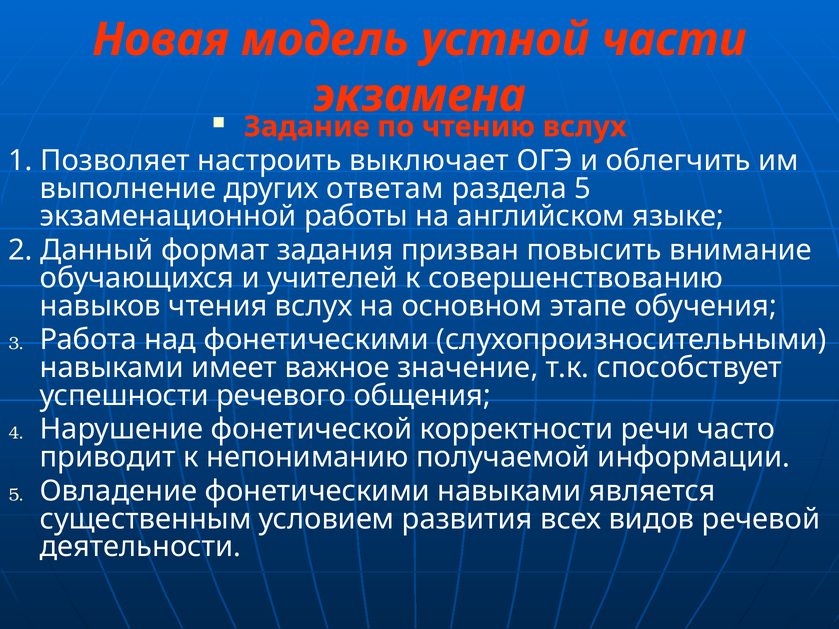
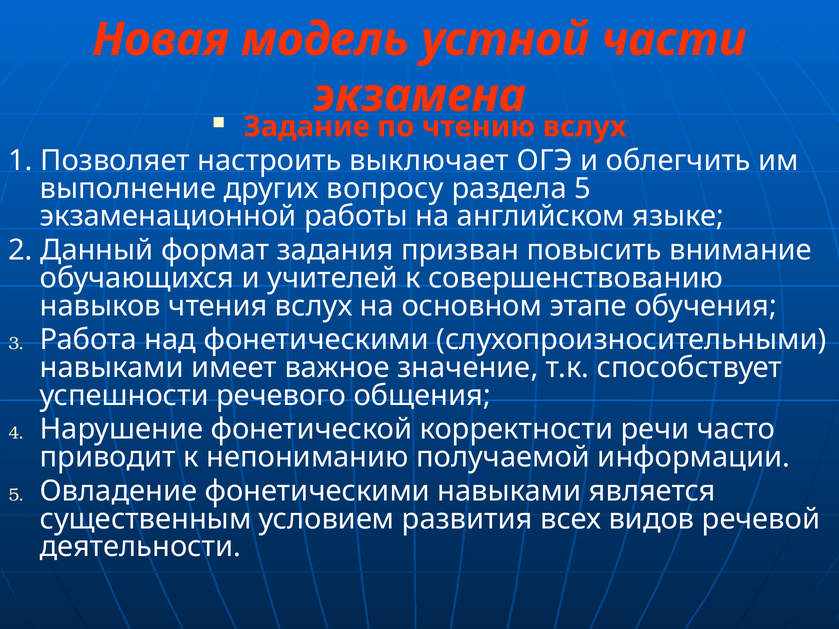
ответам: ответам -> вопросу
